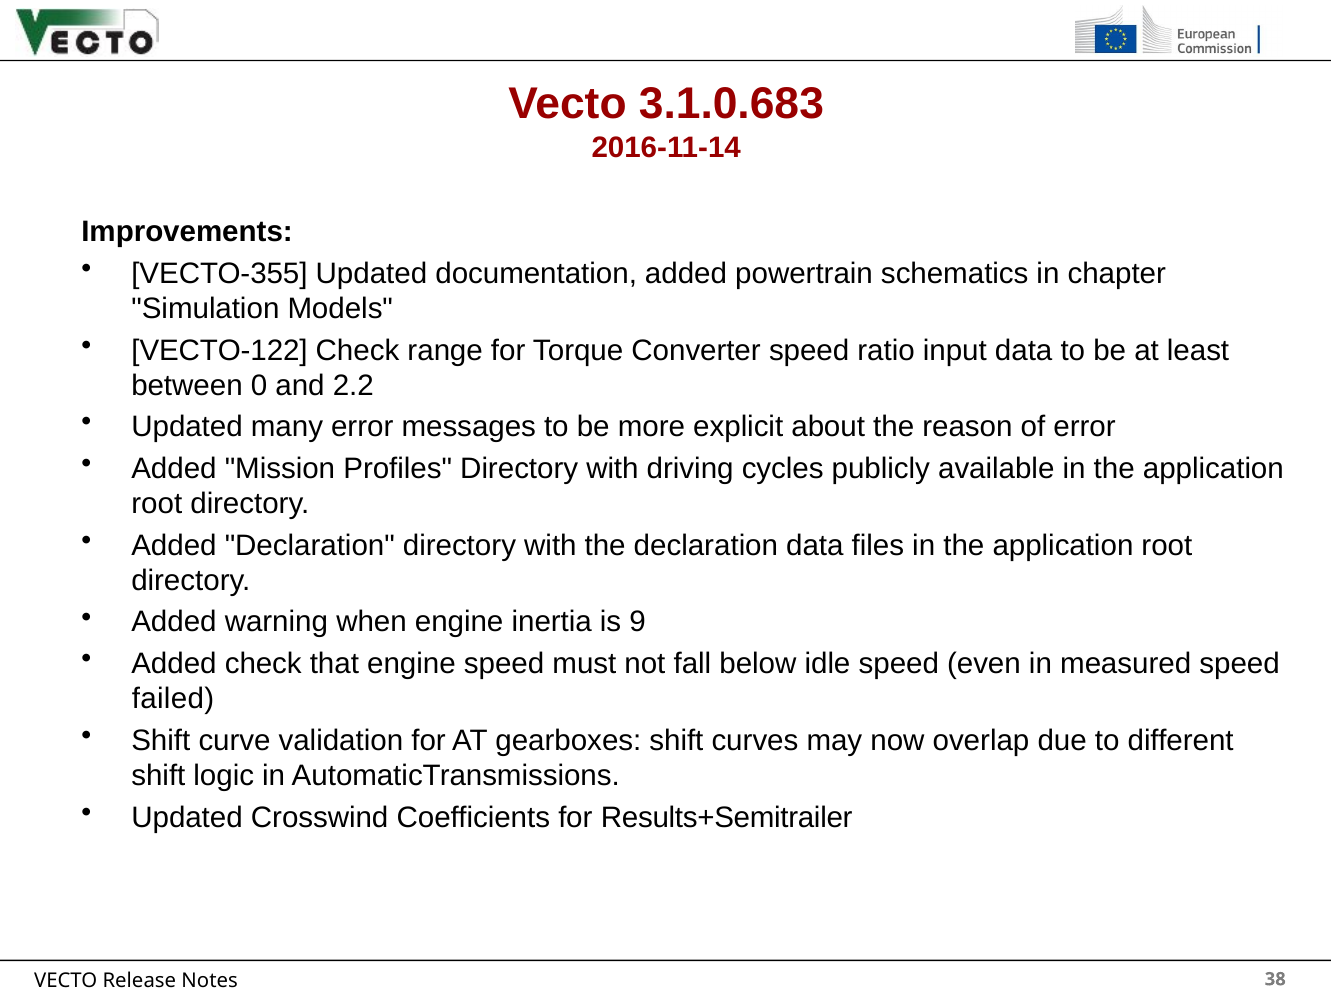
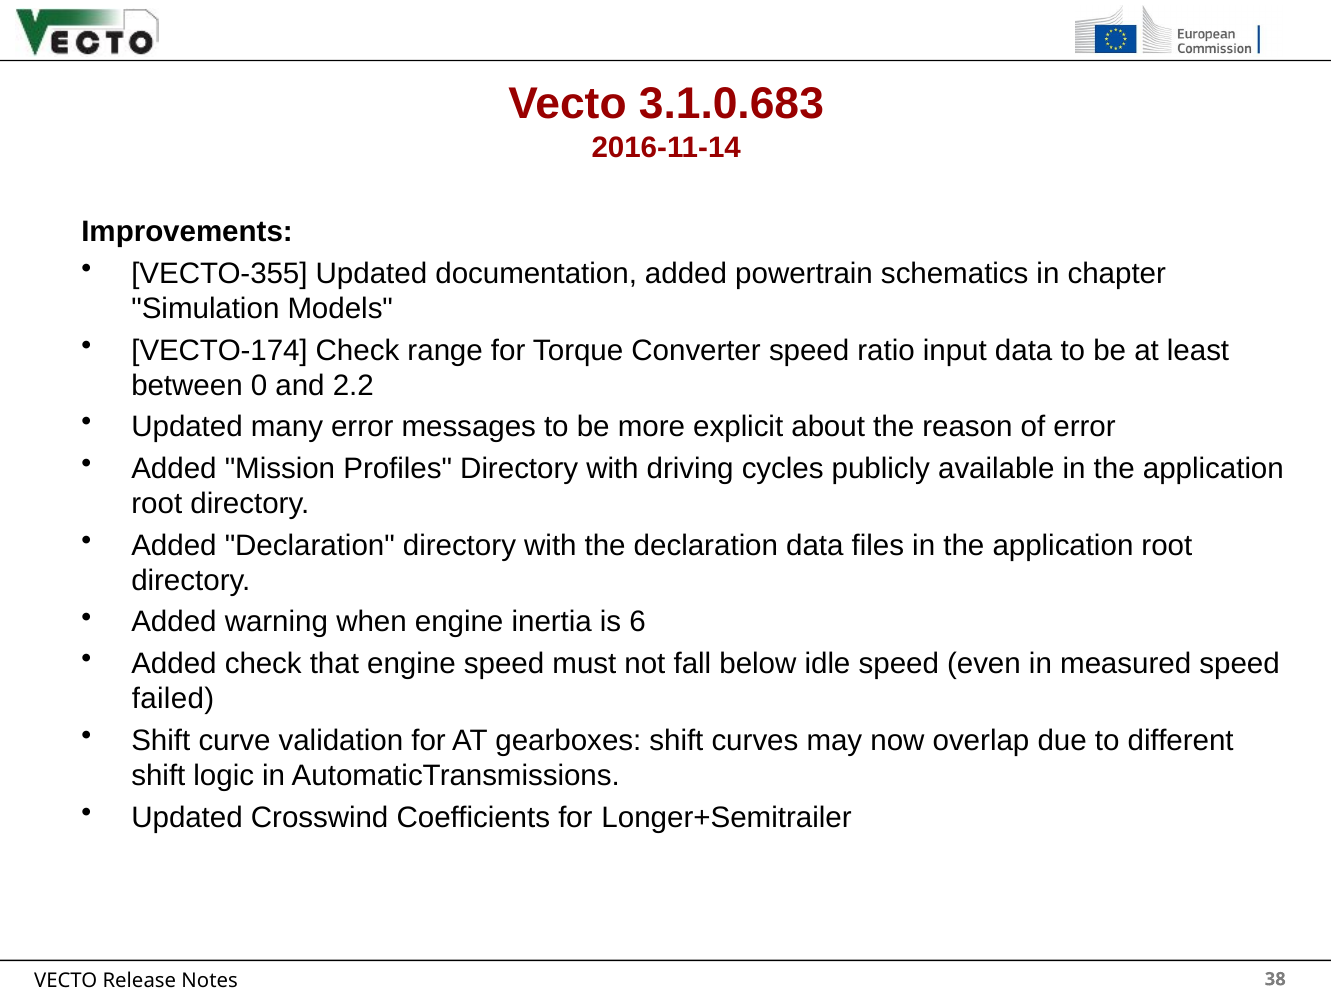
VECTO-122: VECTO-122 -> VECTO-174
9: 9 -> 6
Results+Semitrailer: Results+Semitrailer -> Longer+Semitrailer
